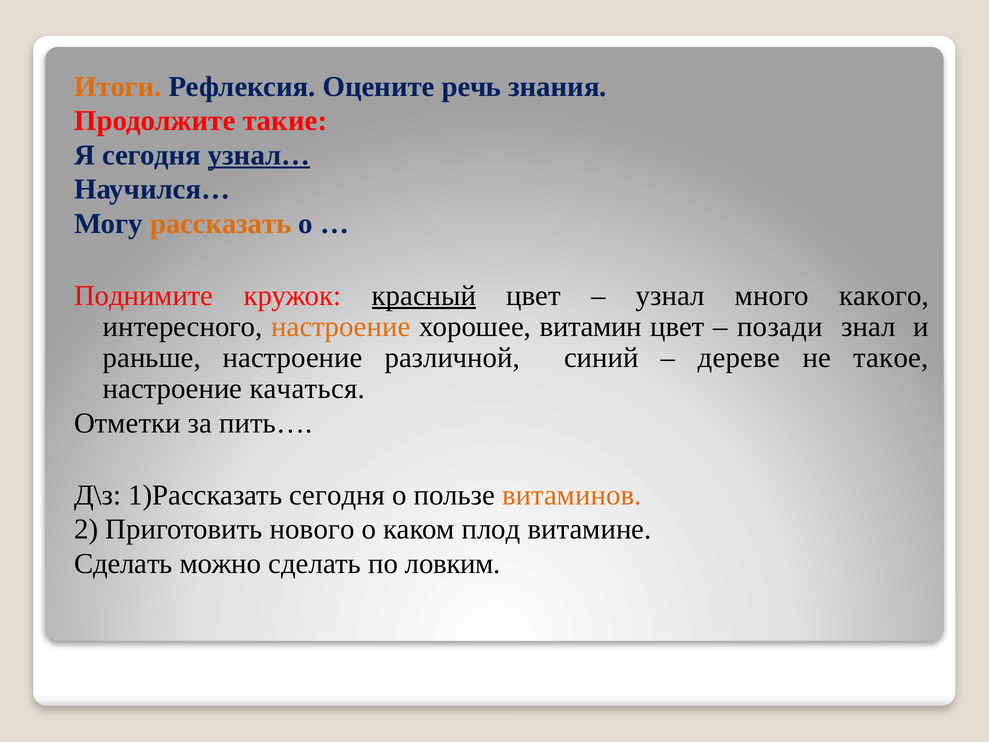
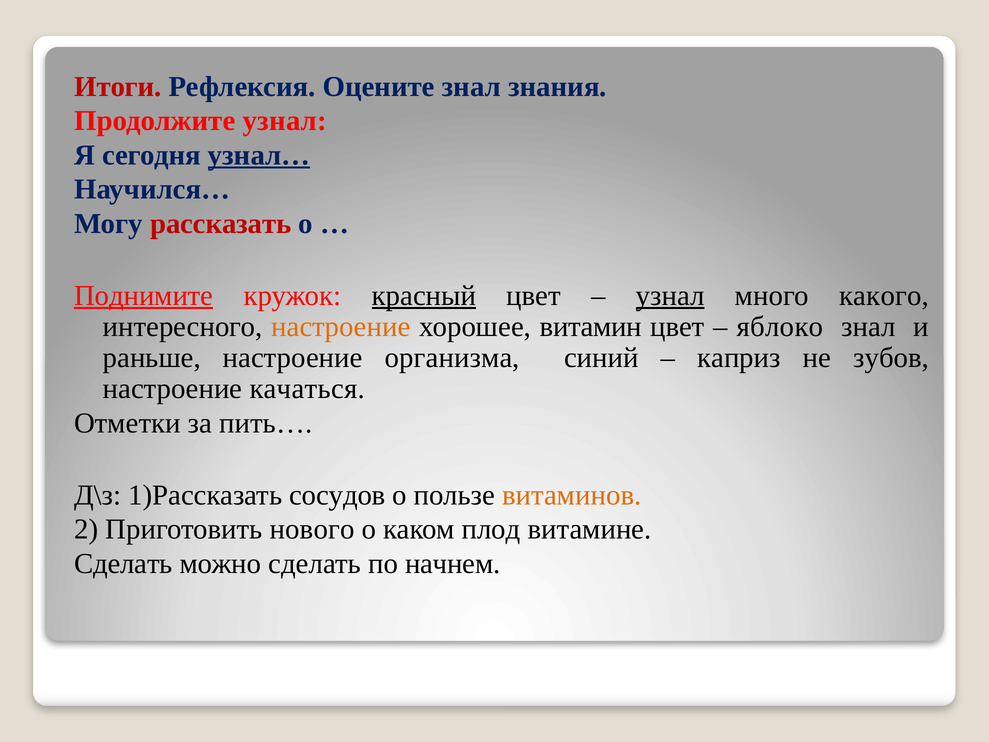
Итоги colour: orange -> red
Оцените речь: речь -> знал
Продолжите такие: такие -> узнал
рассказать colour: orange -> red
Поднимите underline: none -> present
узнал at (670, 295) underline: none -> present
позади: позади -> яблоко
различной: различной -> организма
дереве: дереве -> каприз
такое: такое -> зубов
1)Рассказать сегодня: сегодня -> сосудов
ловким: ловким -> начнем
